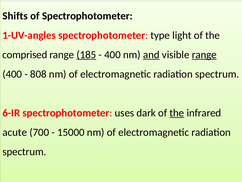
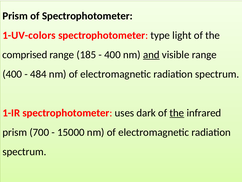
Shifts at (15, 16): Shifts -> Prism
1-UV-angles: 1-UV-angles -> 1-UV-colors
185 underline: present -> none
range at (204, 55) underline: present -> none
808: 808 -> 484
6-IR: 6-IR -> 1-IR
acute at (15, 132): acute -> prism
